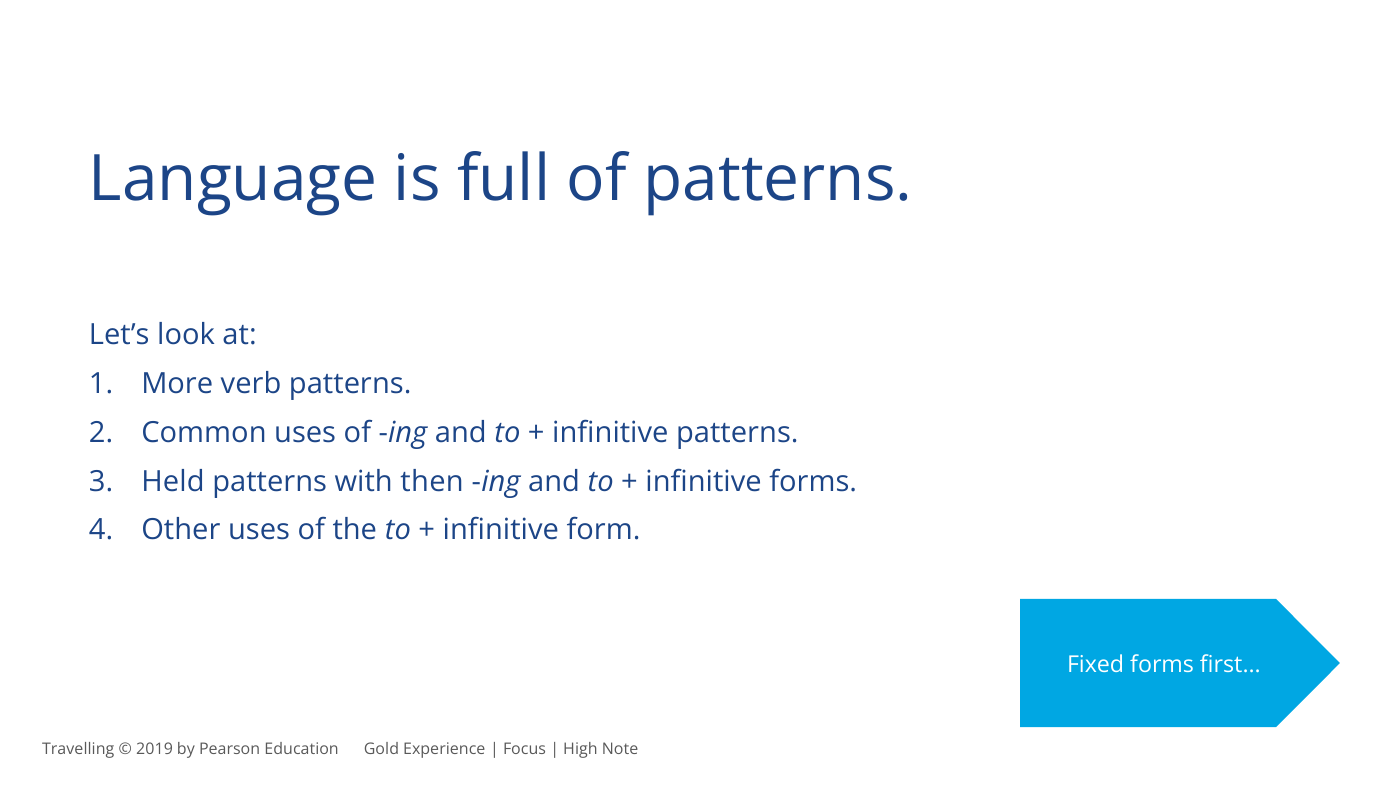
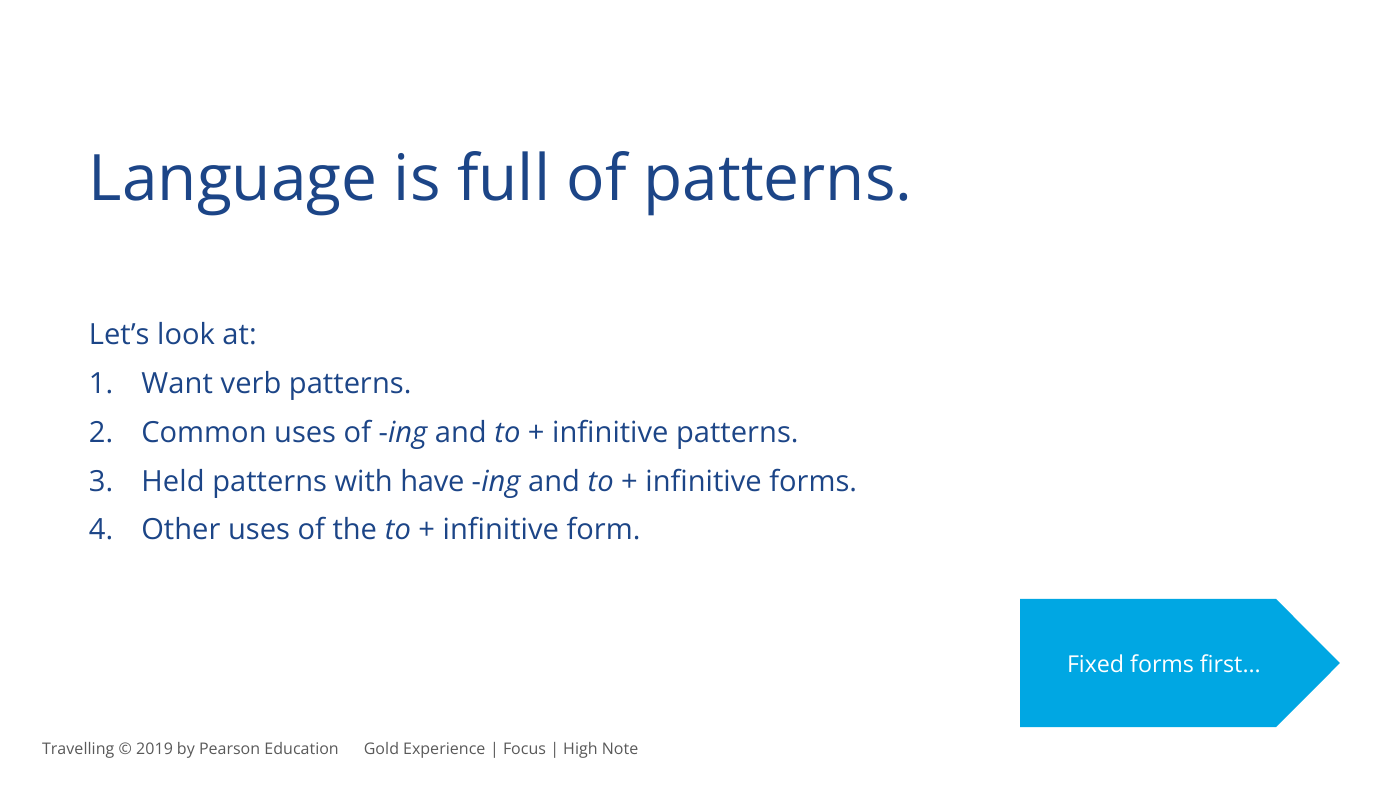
More: More -> Want
then: then -> have
